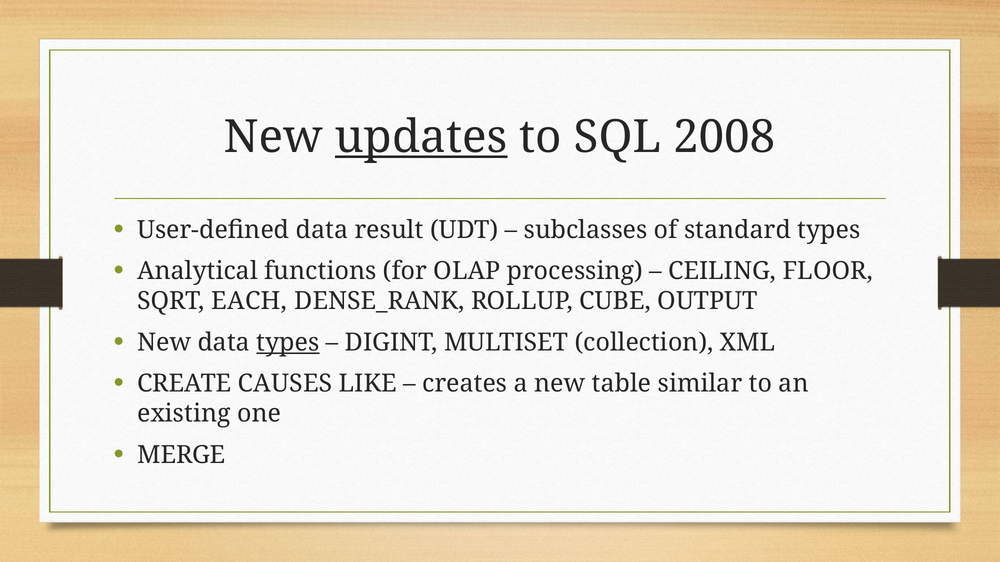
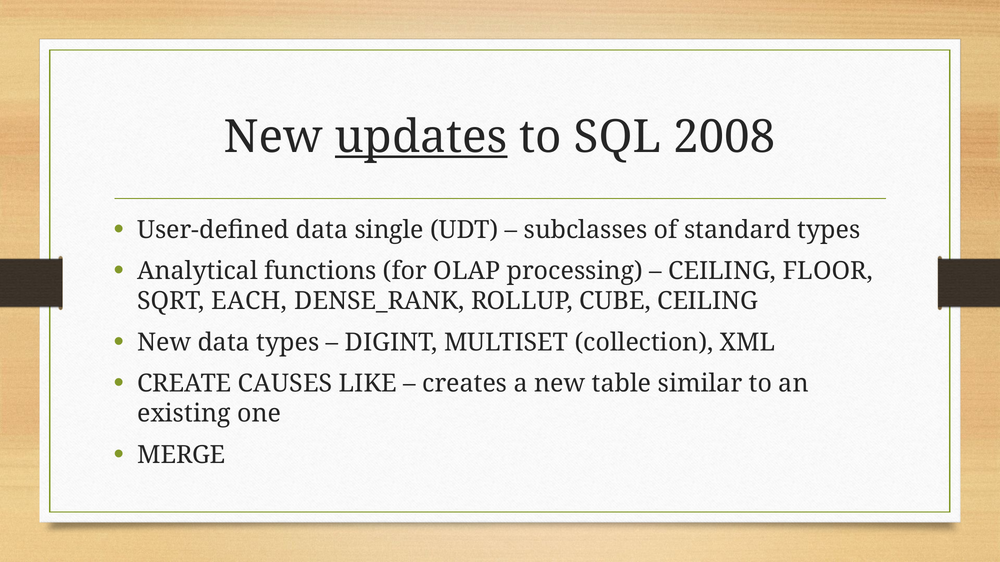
result: result -> single
CUBE OUTPUT: OUTPUT -> CEILING
types at (288, 343) underline: present -> none
